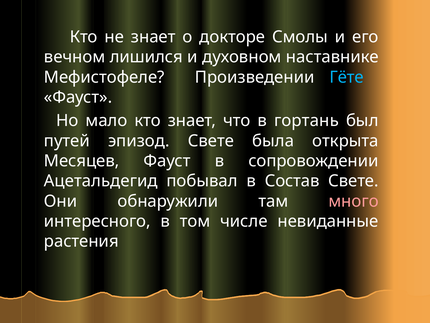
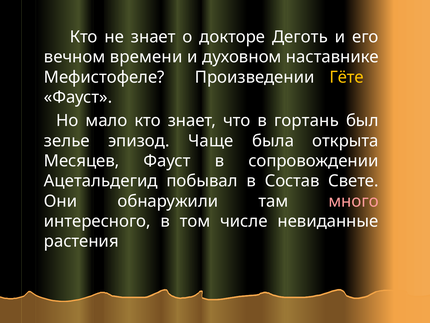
Смолы: Смолы -> Деготь
лишился: лишился -> времени
Гёте colour: light blue -> yellow
путей: путей -> зелье
эпизод Свете: Свете -> Чаще
